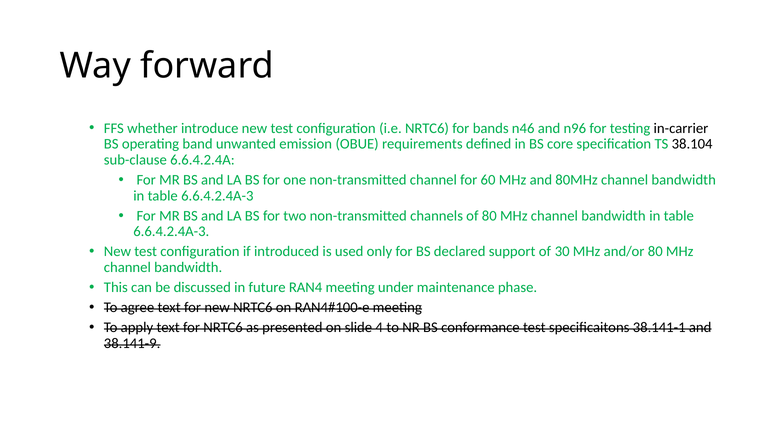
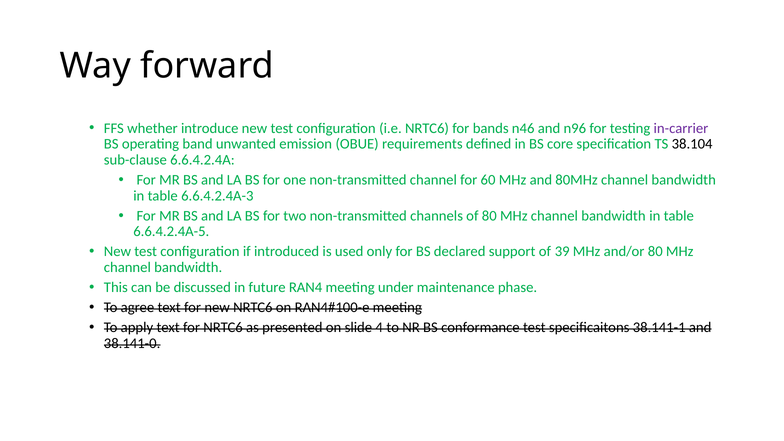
in-carrier colour: black -> purple
6.6.4.2.4A-3 at (171, 232): 6.6.4.2.4A-3 -> 6.6.4.2.4A-5
30: 30 -> 39
38.141-9: 38.141-9 -> 38.141-0
